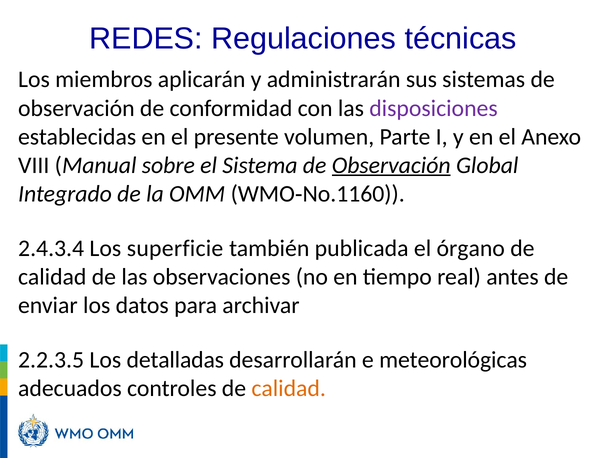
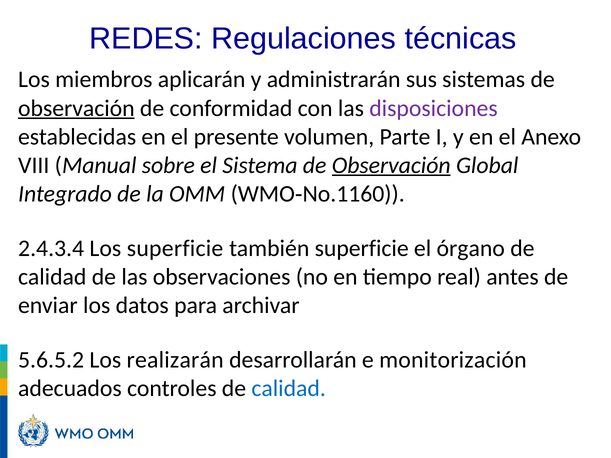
observación at (76, 108) underline: none -> present
también publicada: publicada -> superficie
2.2.3.5: 2.2.3.5 -> 5.6.5.2
detalladas: detalladas -> realizarán
meteorológicas: meteorológicas -> monitorización
calidad at (289, 389) colour: orange -> blue
